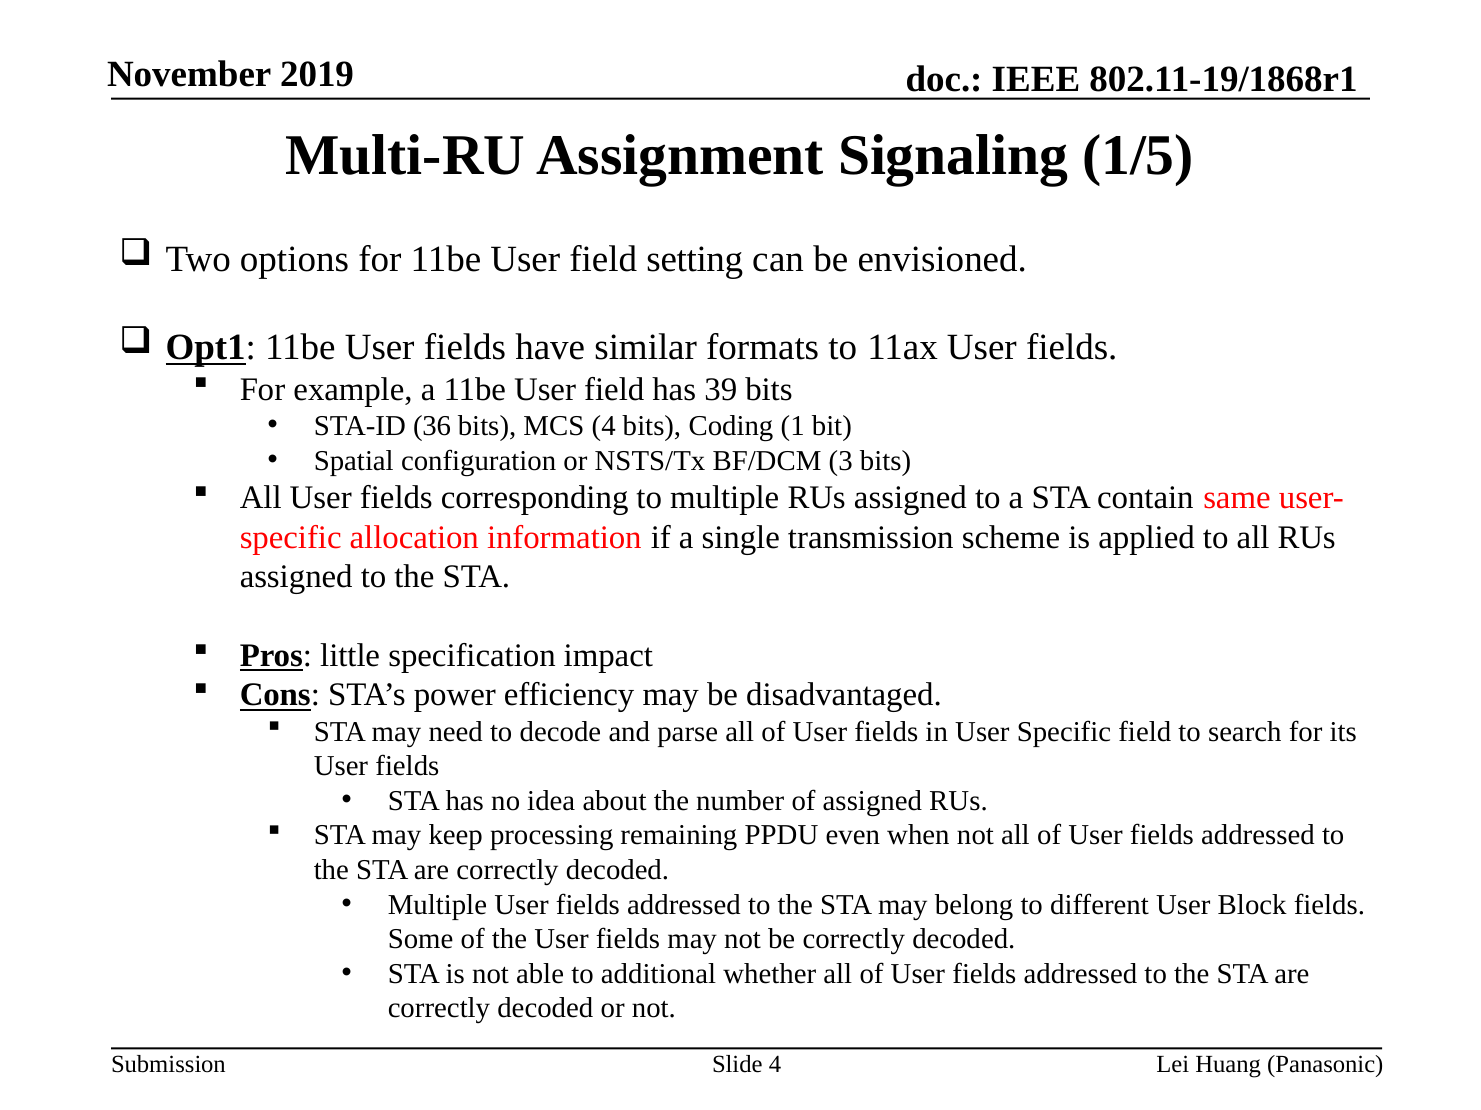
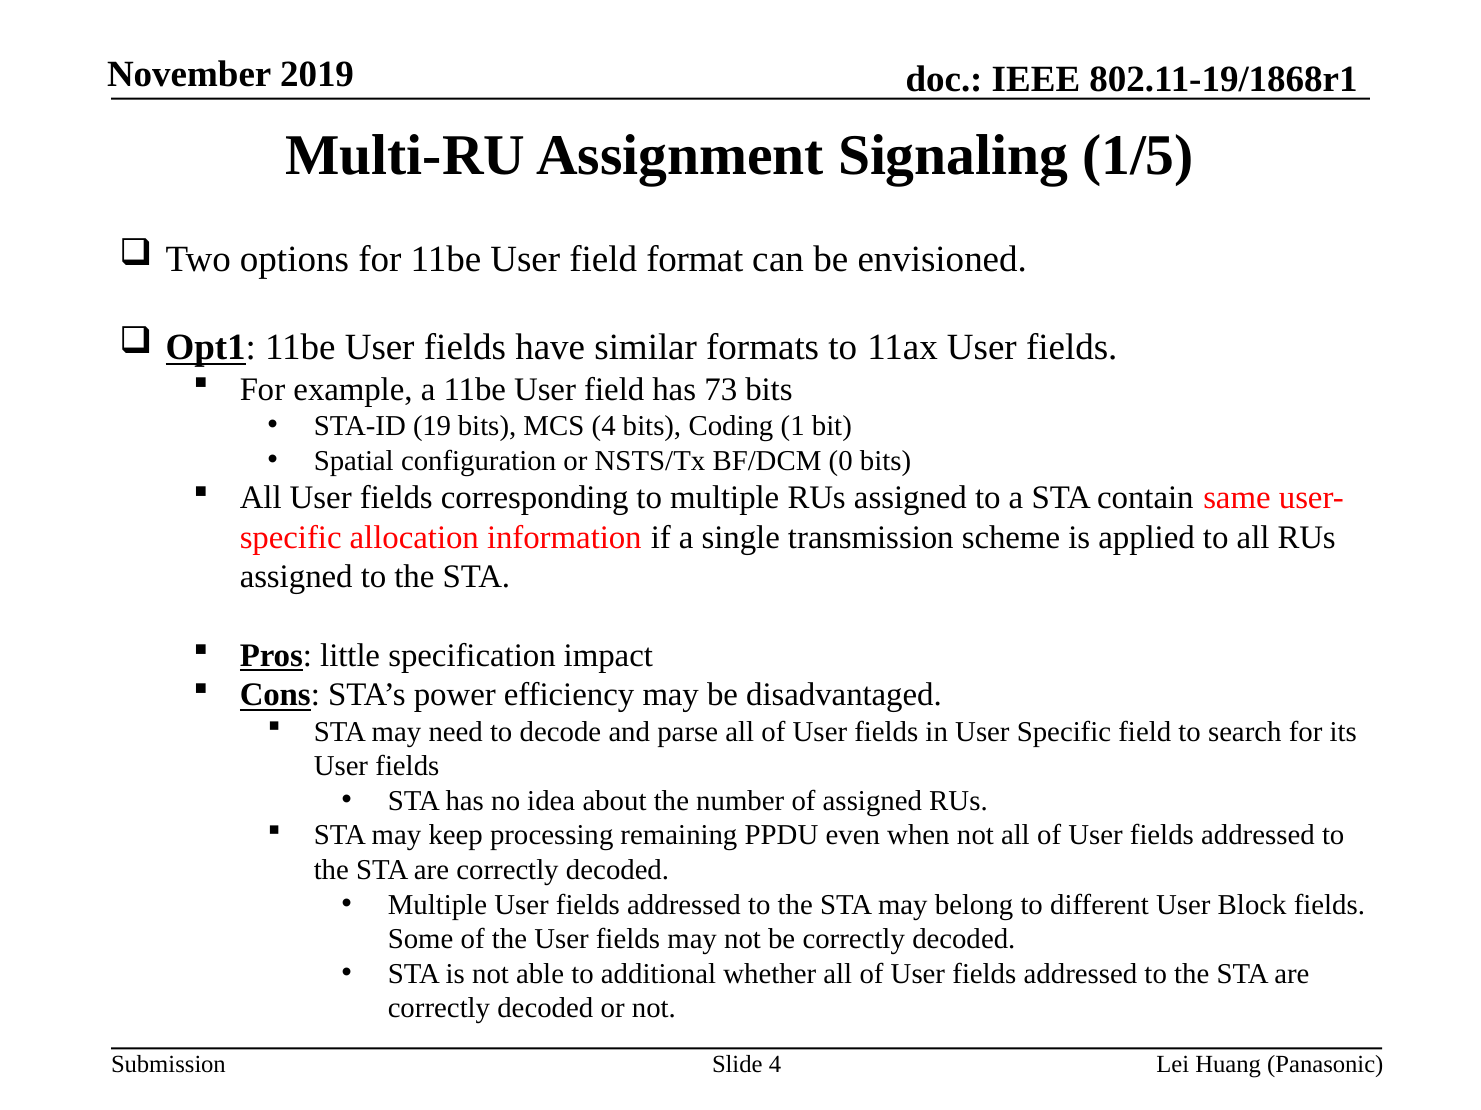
setting: setting -> format
39: 39 -> 73
36: 36 -> 19
3: 3 -> 0
